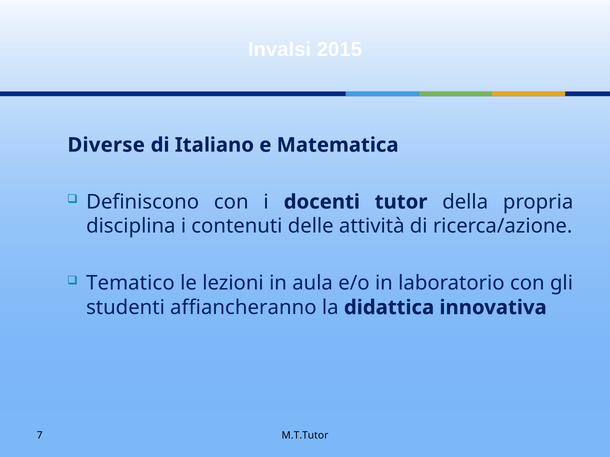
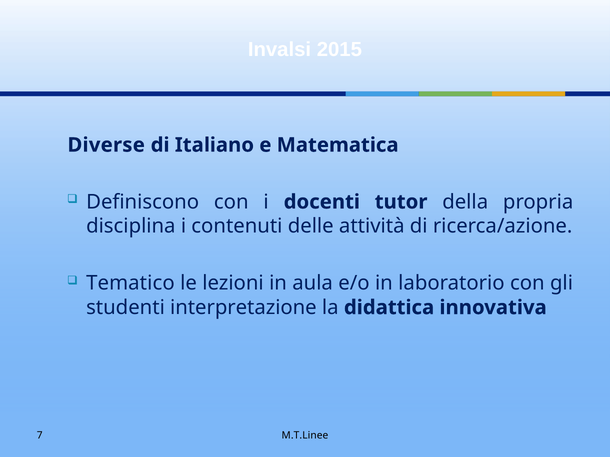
affiancheranno: affiancheranno -> interpretazione
M.T.Tutor: M.T.Tutor -> M.T.Linee
